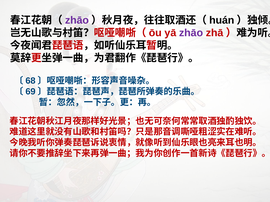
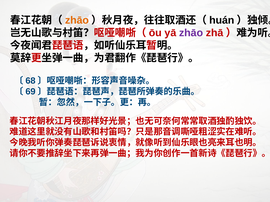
zhāo at (77, 20) colour: purple -> orange
